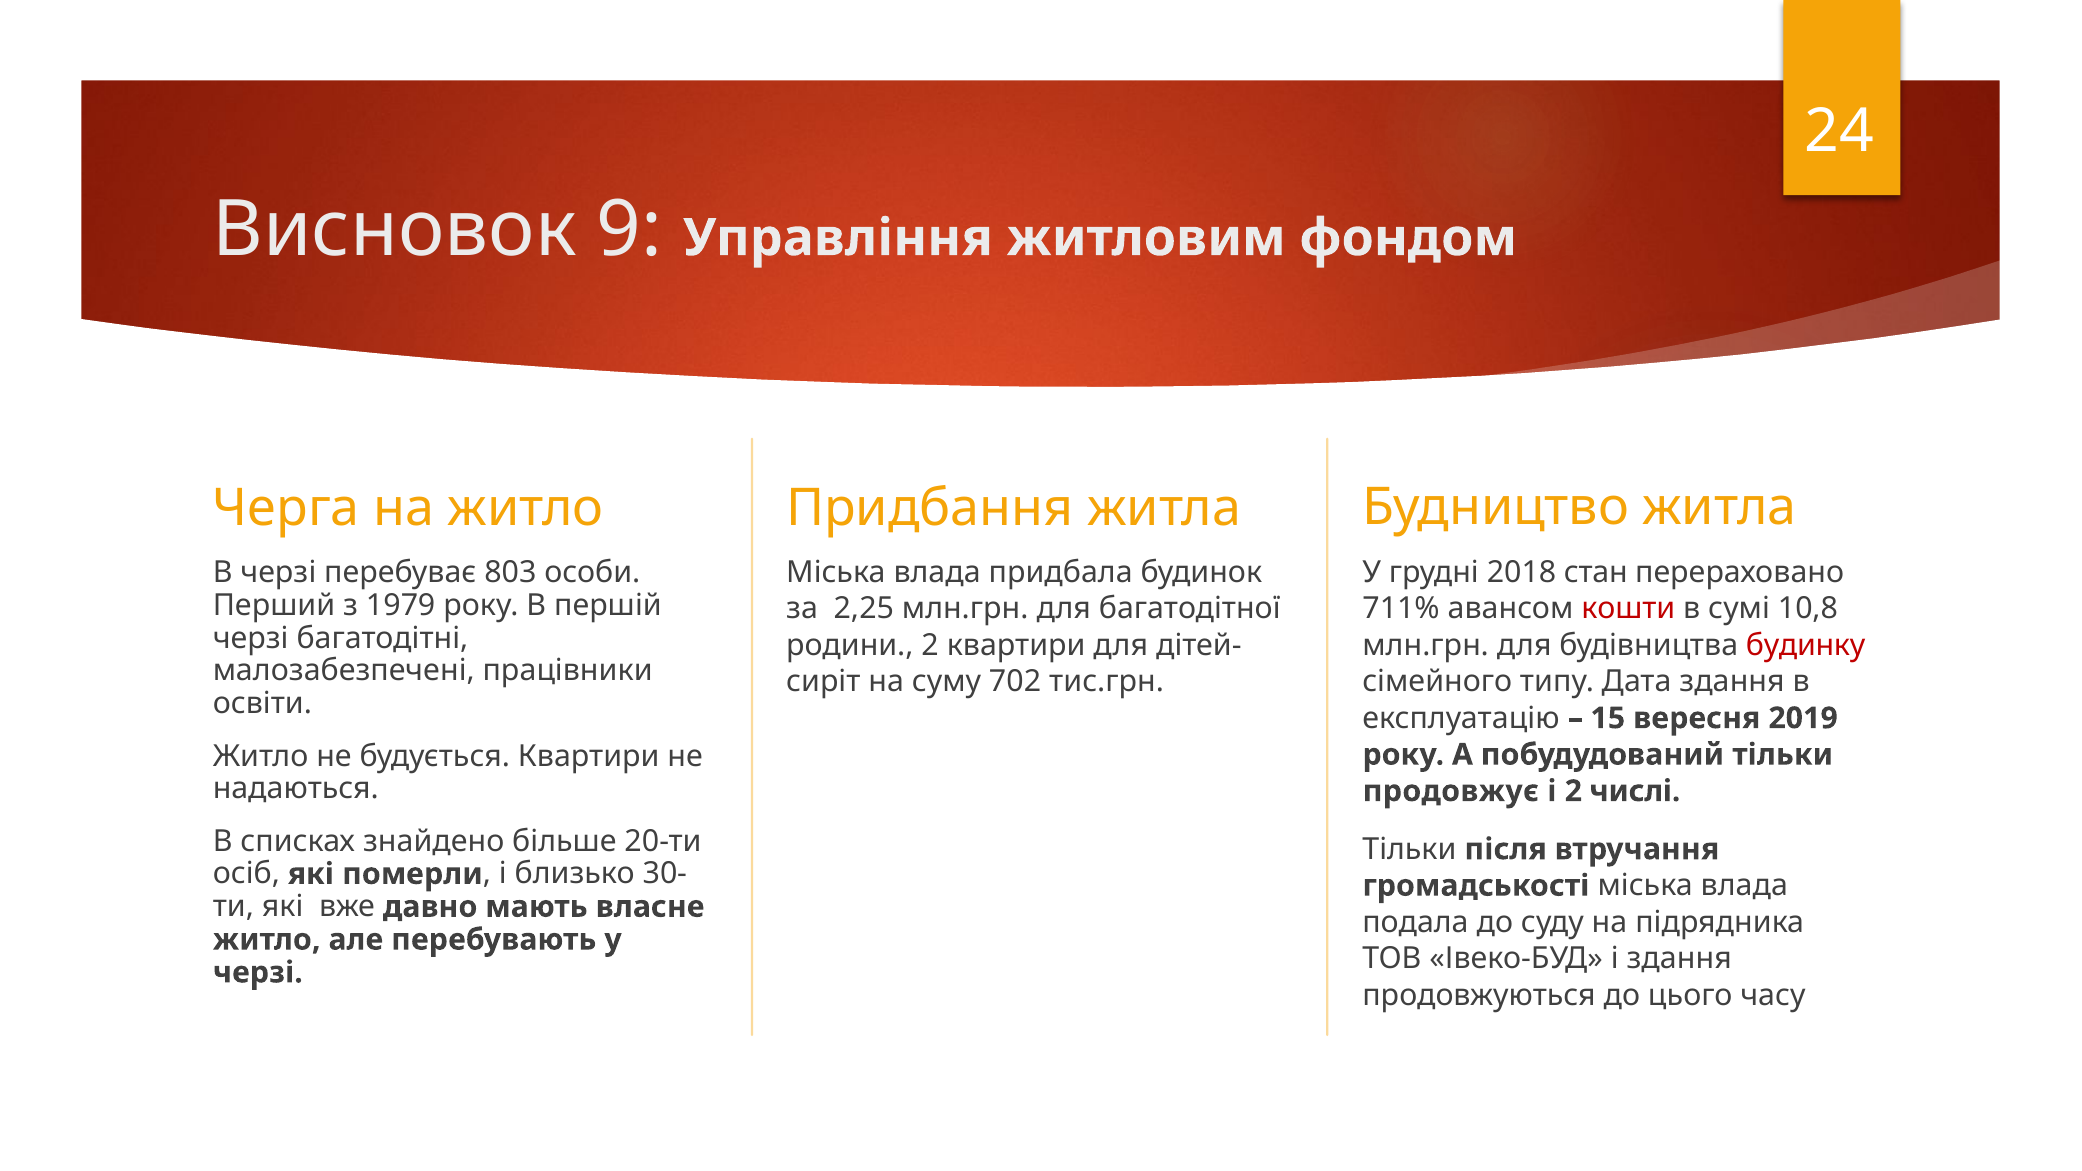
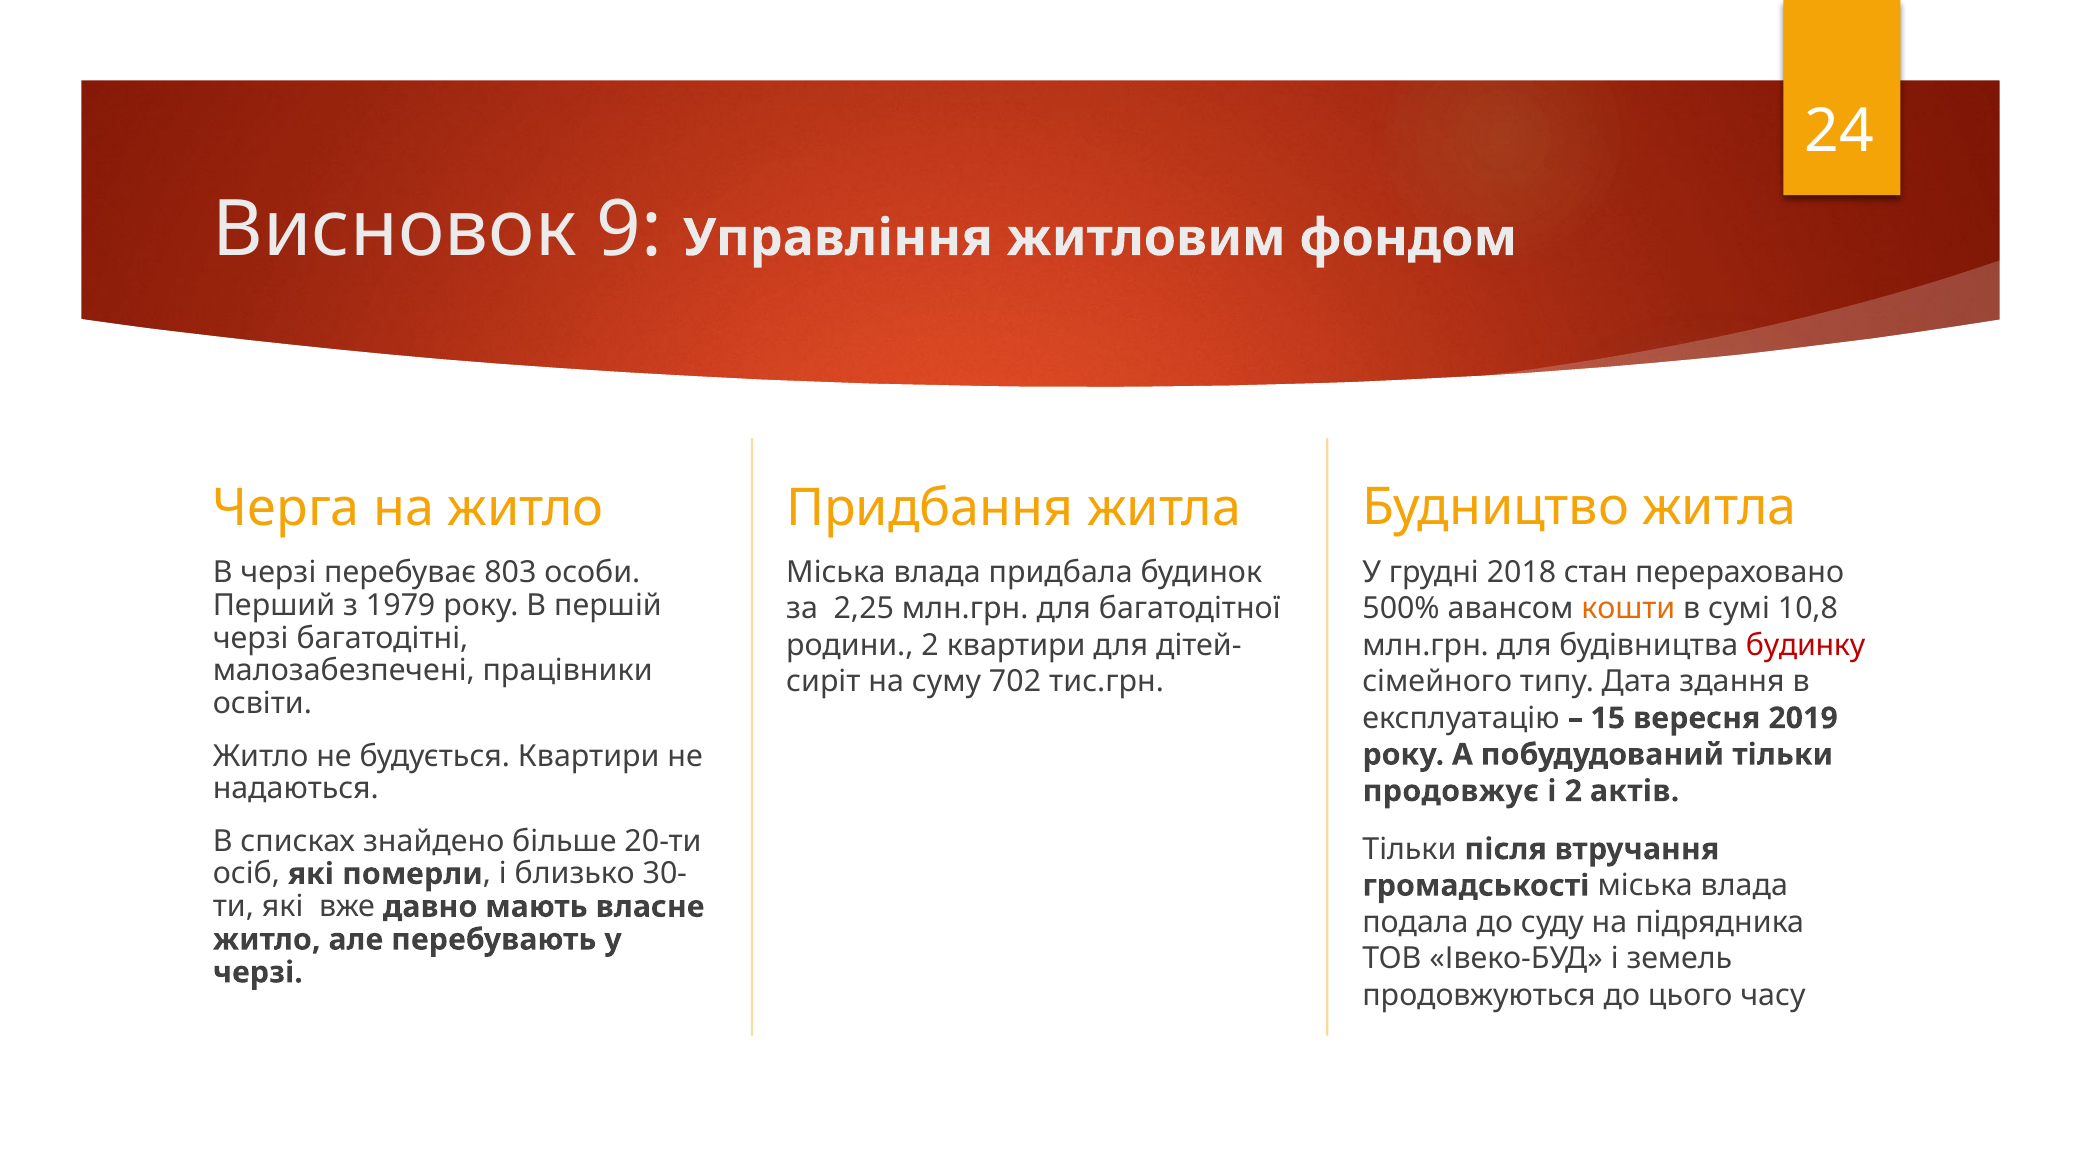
711%: 711% -> 500%
кошти colour: red -> orange
числі: числі -> актів
і здання: здання -> земель
